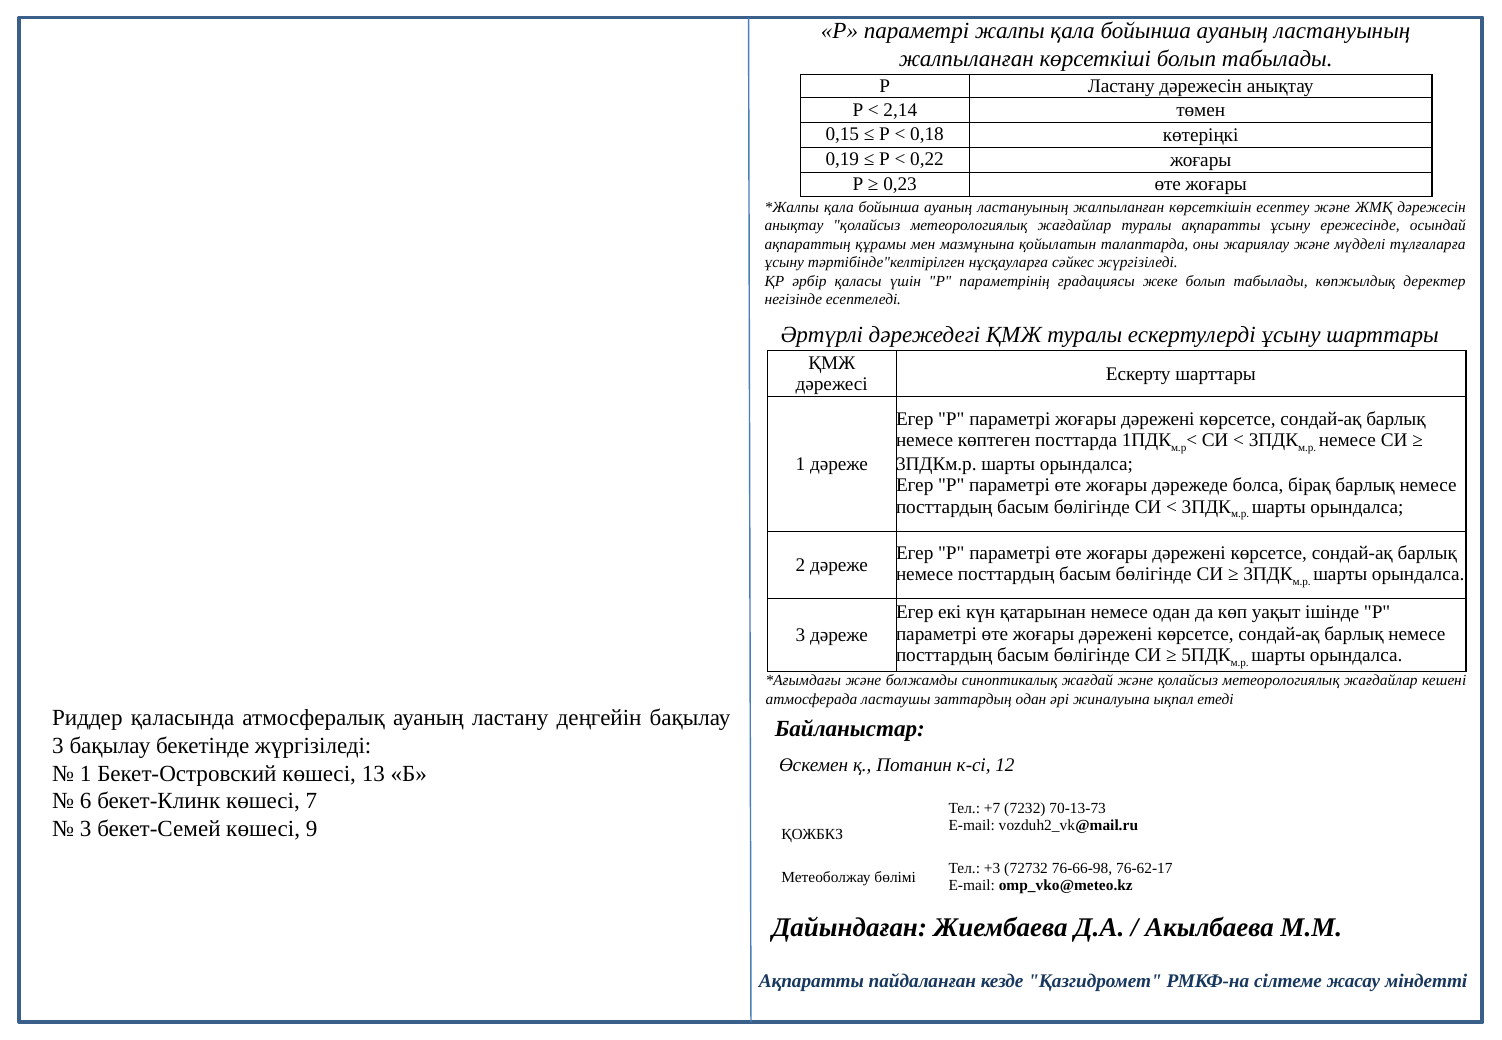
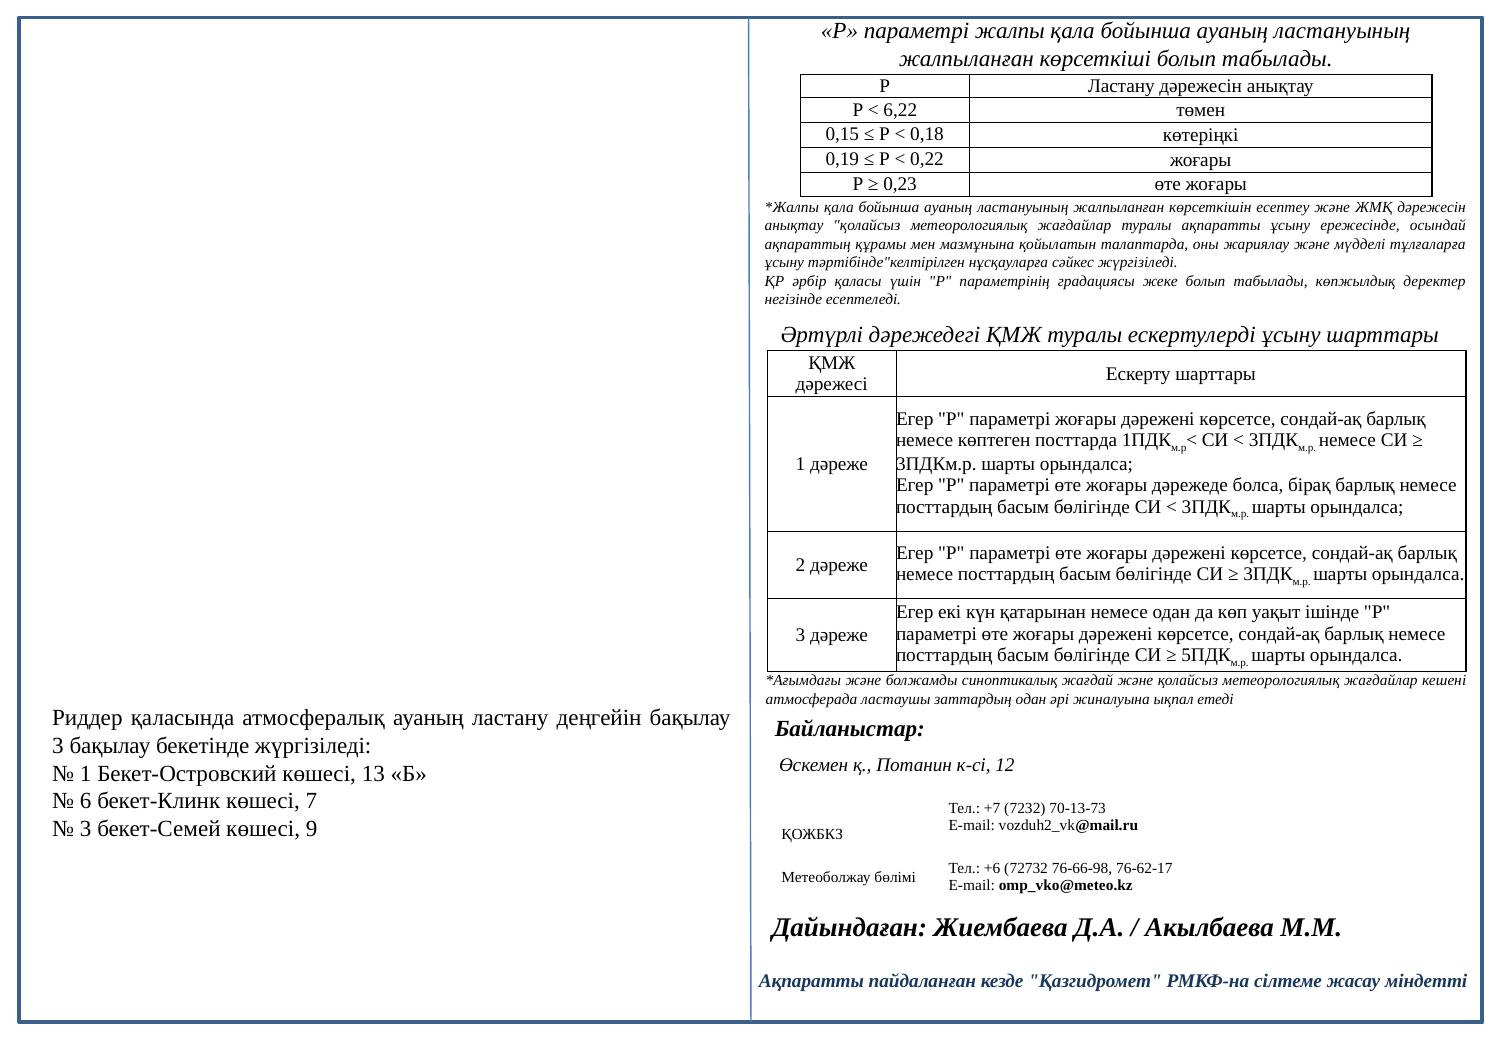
2,14: 2,14 -> 6,22
+3: +3 -> +6
